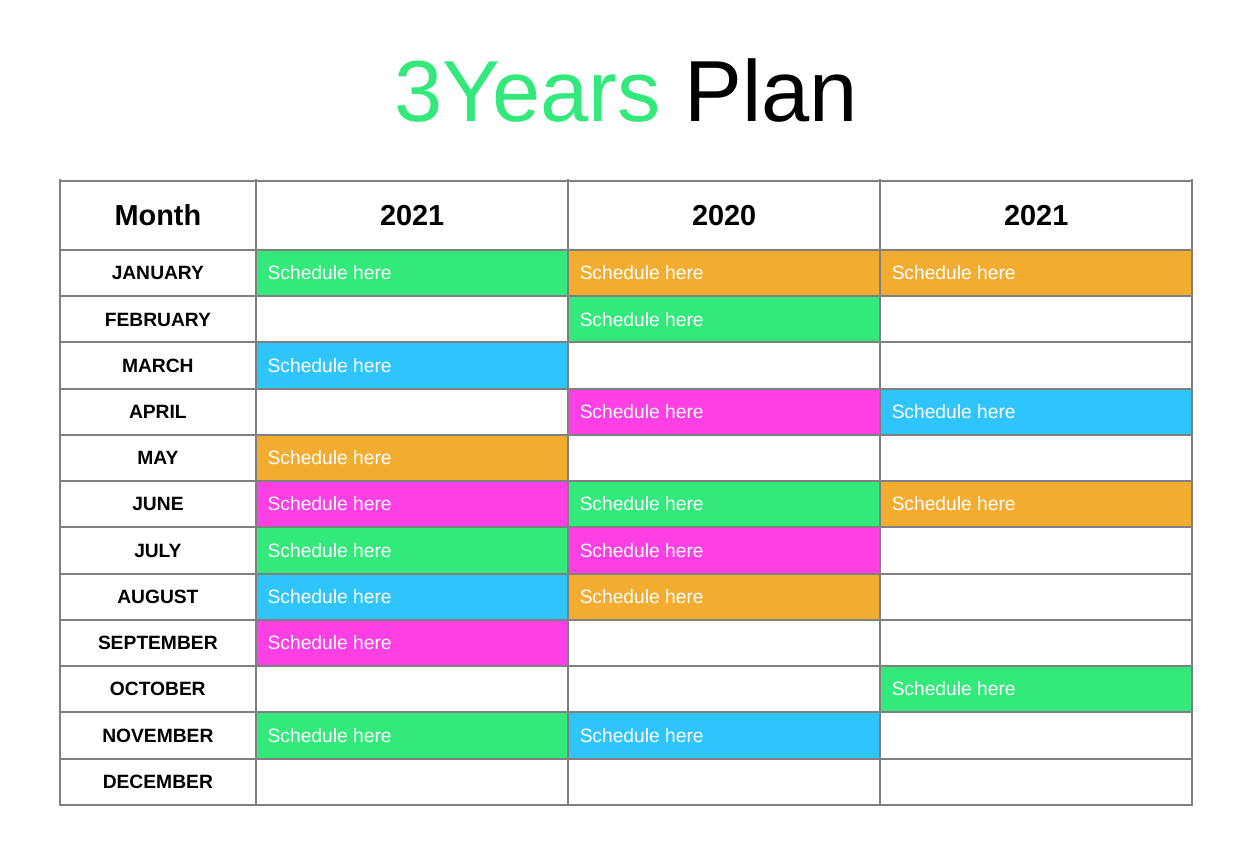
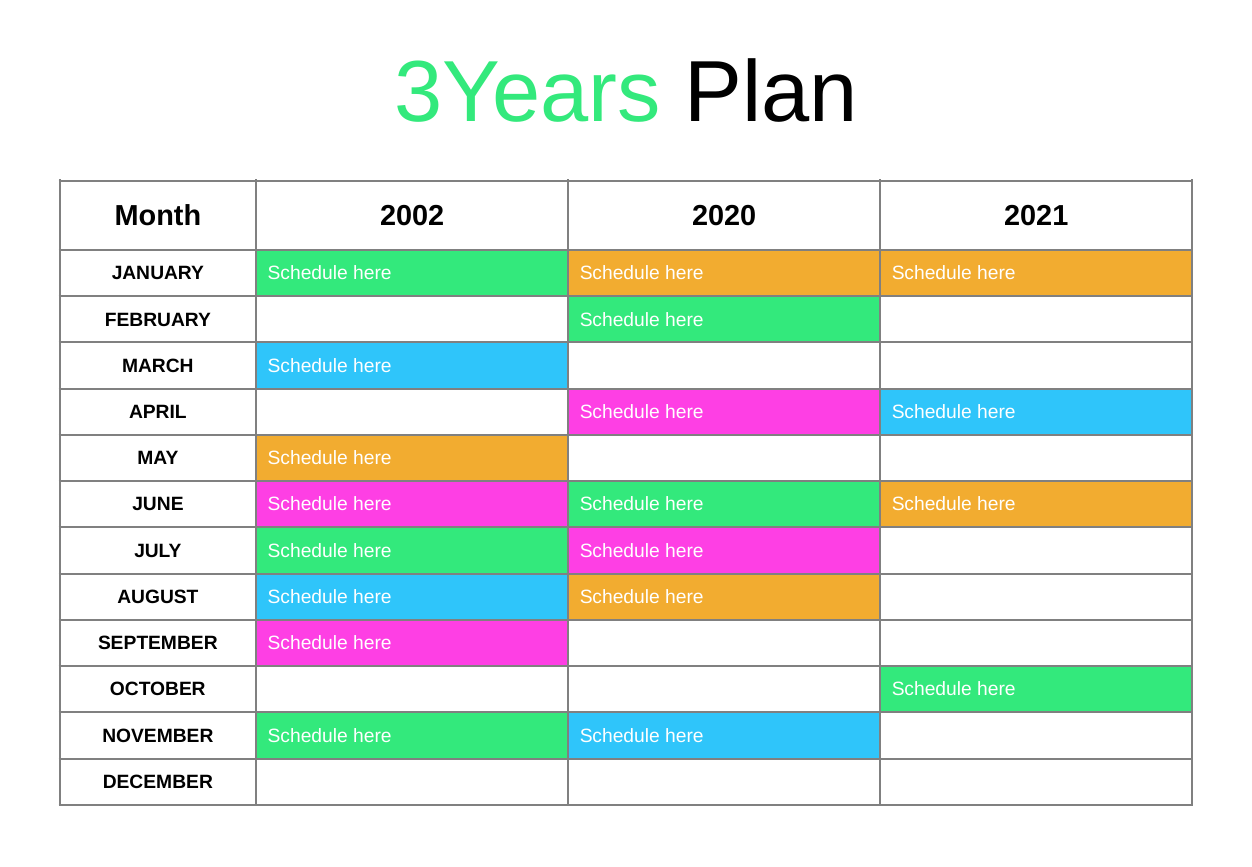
Month 2021: 2021 -> 2002
